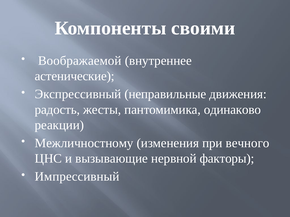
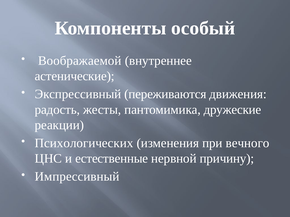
своими: своими -> особый
неправильные: неправильные -> переживаются
одинаково: одинаково -> дружеские
Межличностному: Межличностному -> Психологических
вызывающие: вызывающие -> естественные
факторы: факторы -> причину
